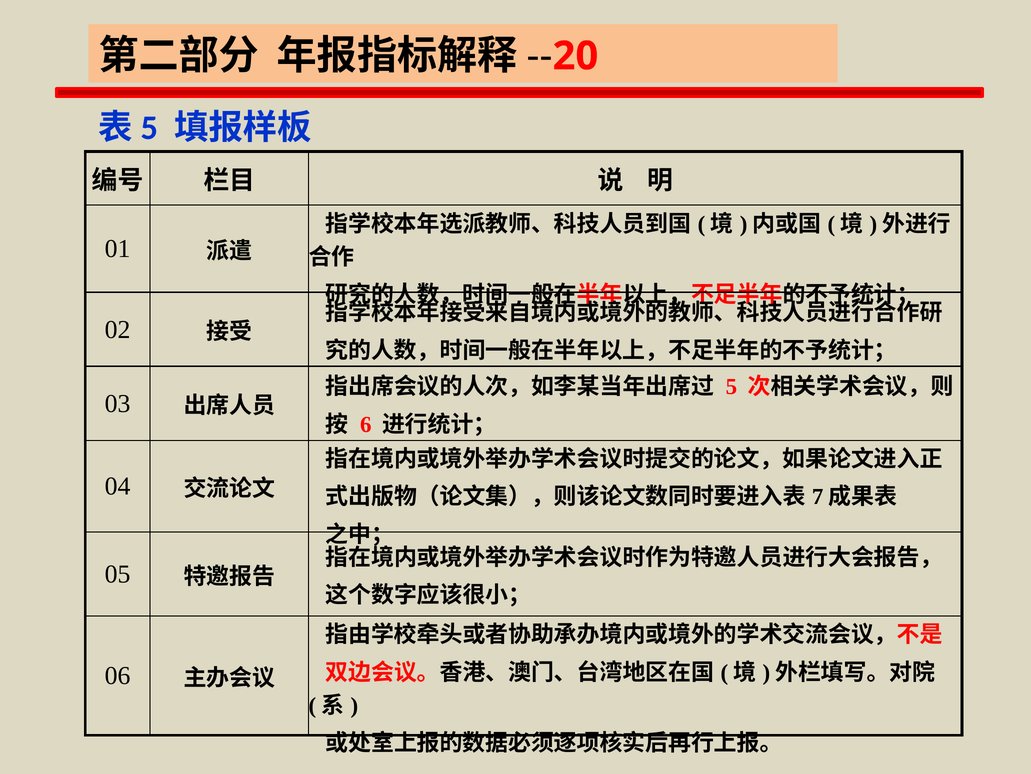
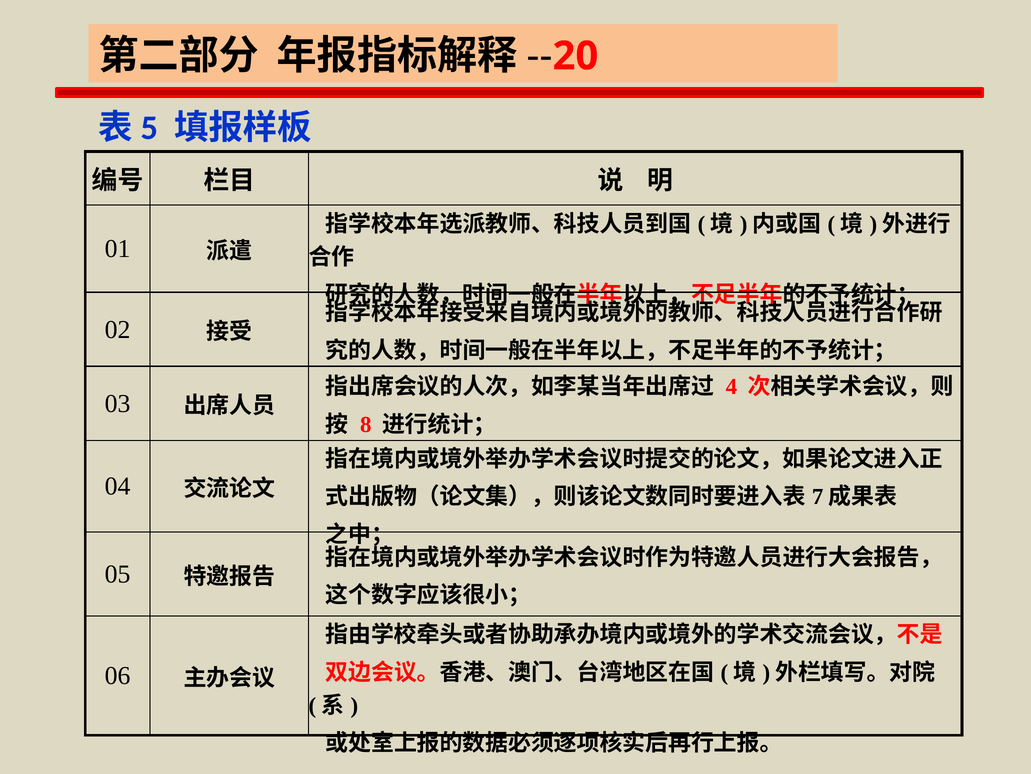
5: 5 -> 4
6: 6 -> 8
